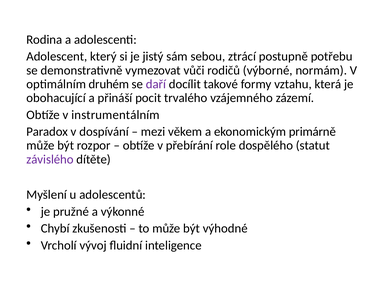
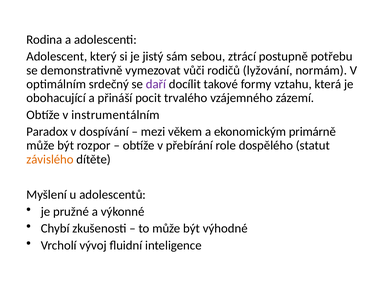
výborné: výborné -> lyžování
druhém: druhém -> srdečný
závislého colour: purple -> orange
